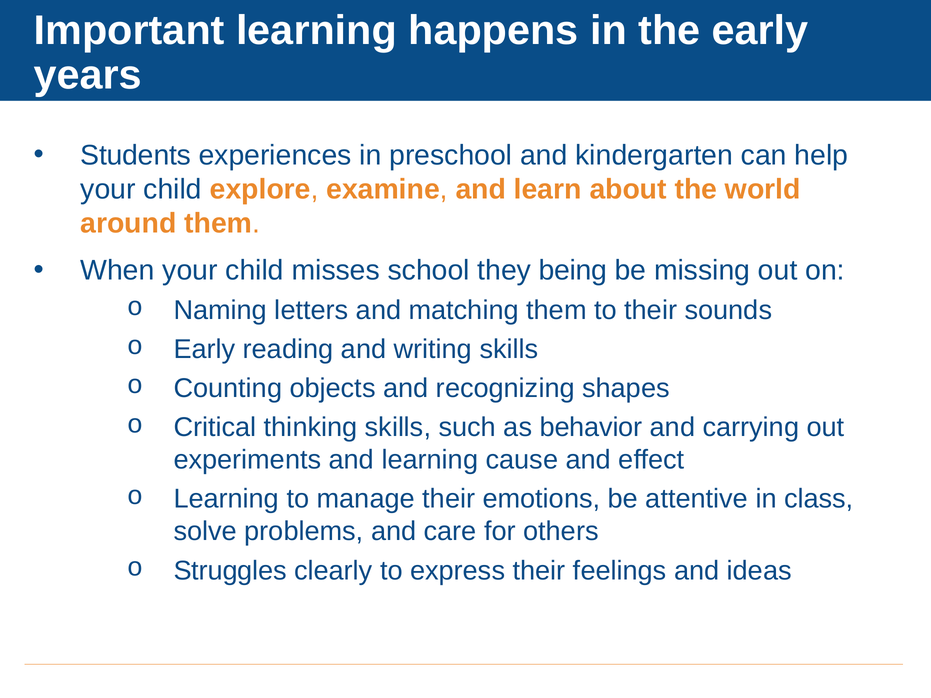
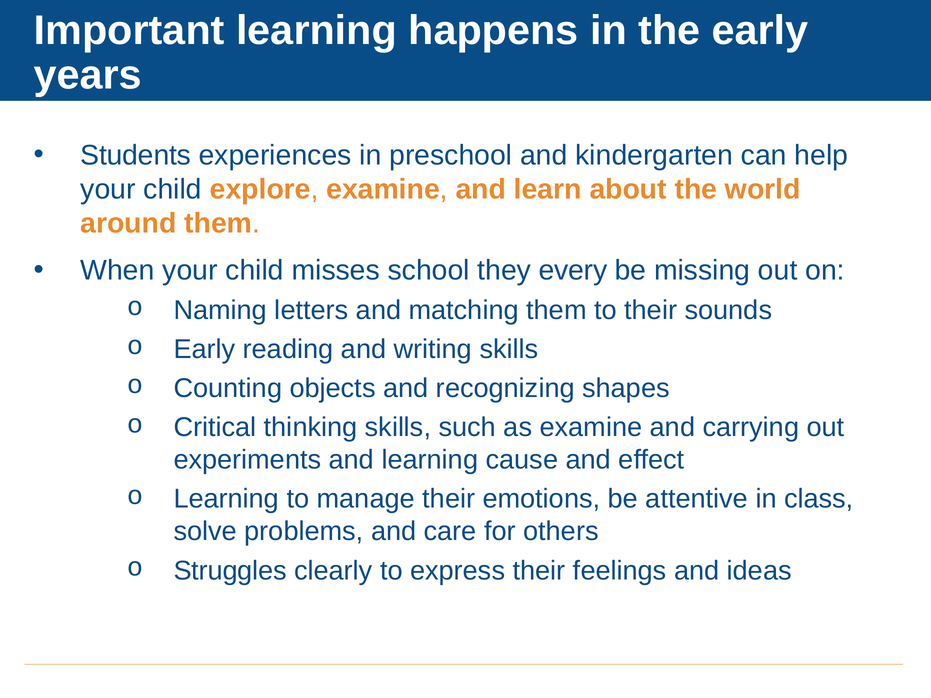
being: being -> every
as behavior: behavior -> examine
